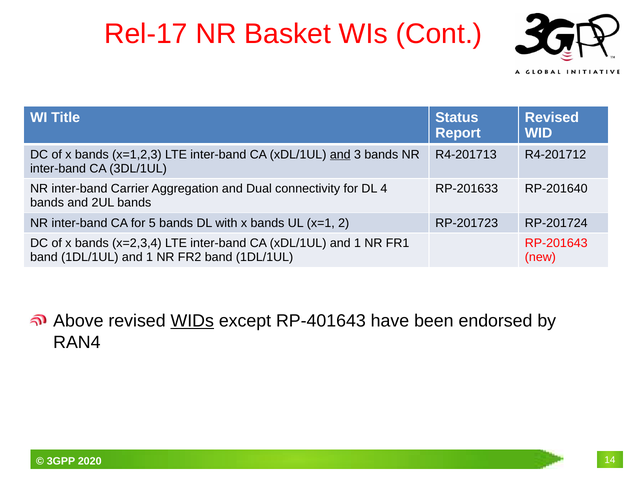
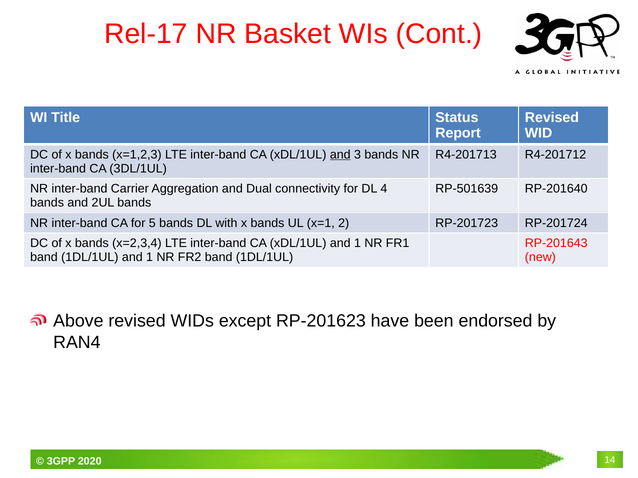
RP-201633: RP-201633 -> RP-501639
WIDs underline: present -> none
RP‑401643: RP‑401643 -> RP‑201623
